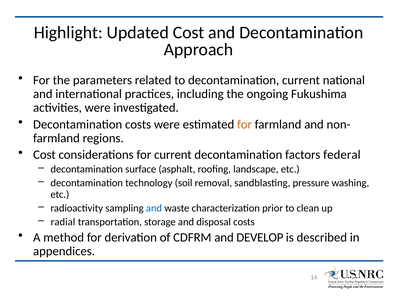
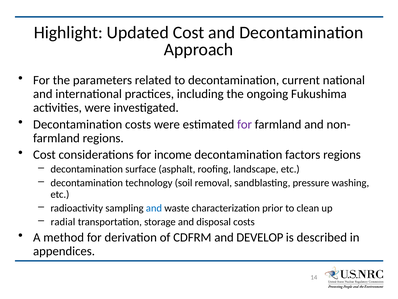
for at (245, 124) colour: orange -> purple
for current: current -> income
factors federal: federal -> regions
